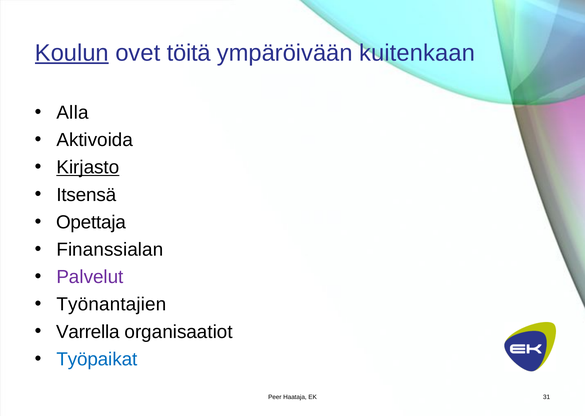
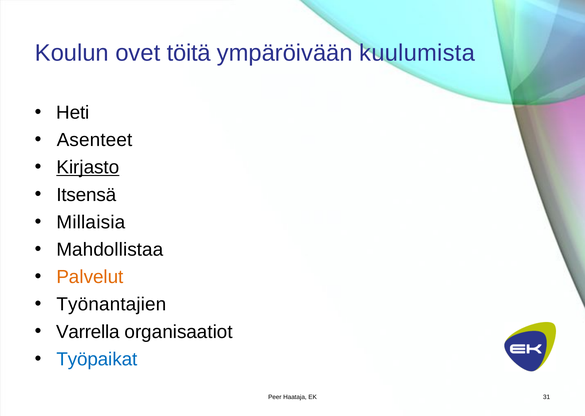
Koulun underline: present -> none
kuitenkaan: kuitenkaan -> kuulumista
Alla: Alla -> Heti
Aktivoida: Aktivoida -> Asenteet
Opettaja: Opettaja -> Millaisia
Finanssialan: Finanssialan -> Mahdollistaa
Palvelut colour: purple -> orange
